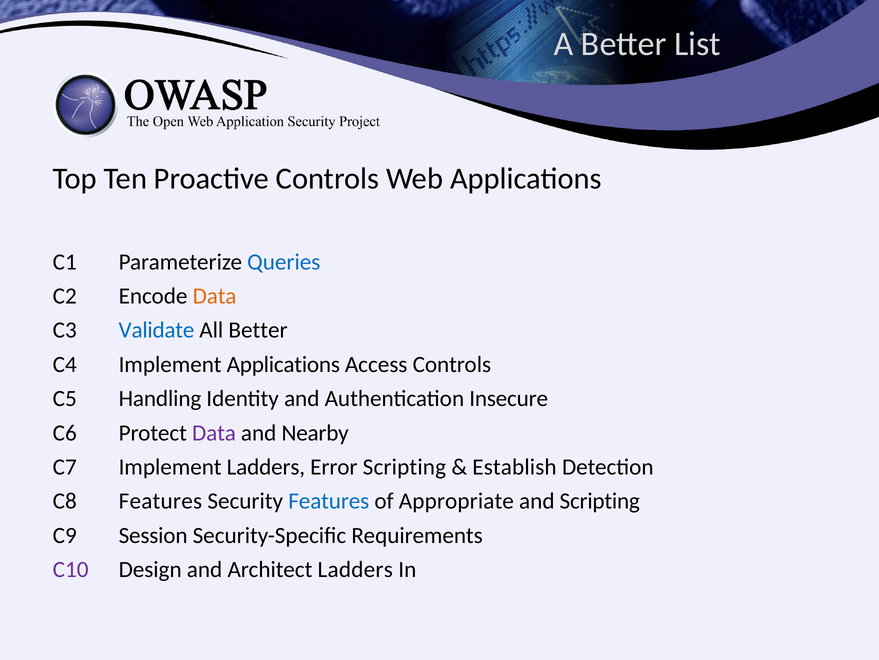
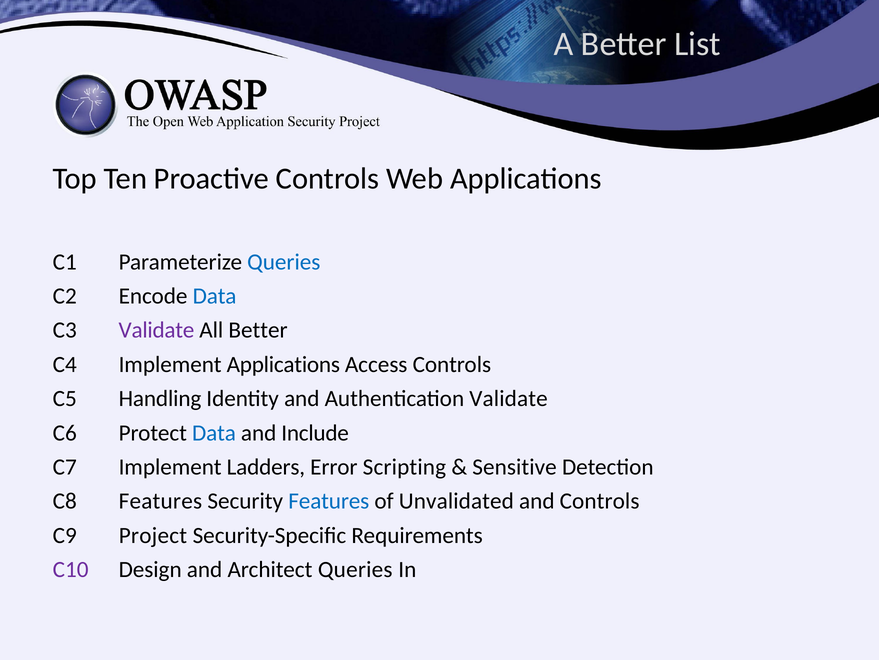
Data at (215, 296) colour: orange -> blue
Validate at (156, 330) colour: blue -> purple
Authentication Insecure: Insecure -> Validate
Data at (214, 432) colour: purple -> blue
Nearby: Nearby -> Include
Establish: Establish -> Sensitive
Appropriate: Appropriate -> Unvalidated
and Scripting: Scripting -> Controls
Session: Session -> Project
Architect Ladders: Ladders -> Queries
